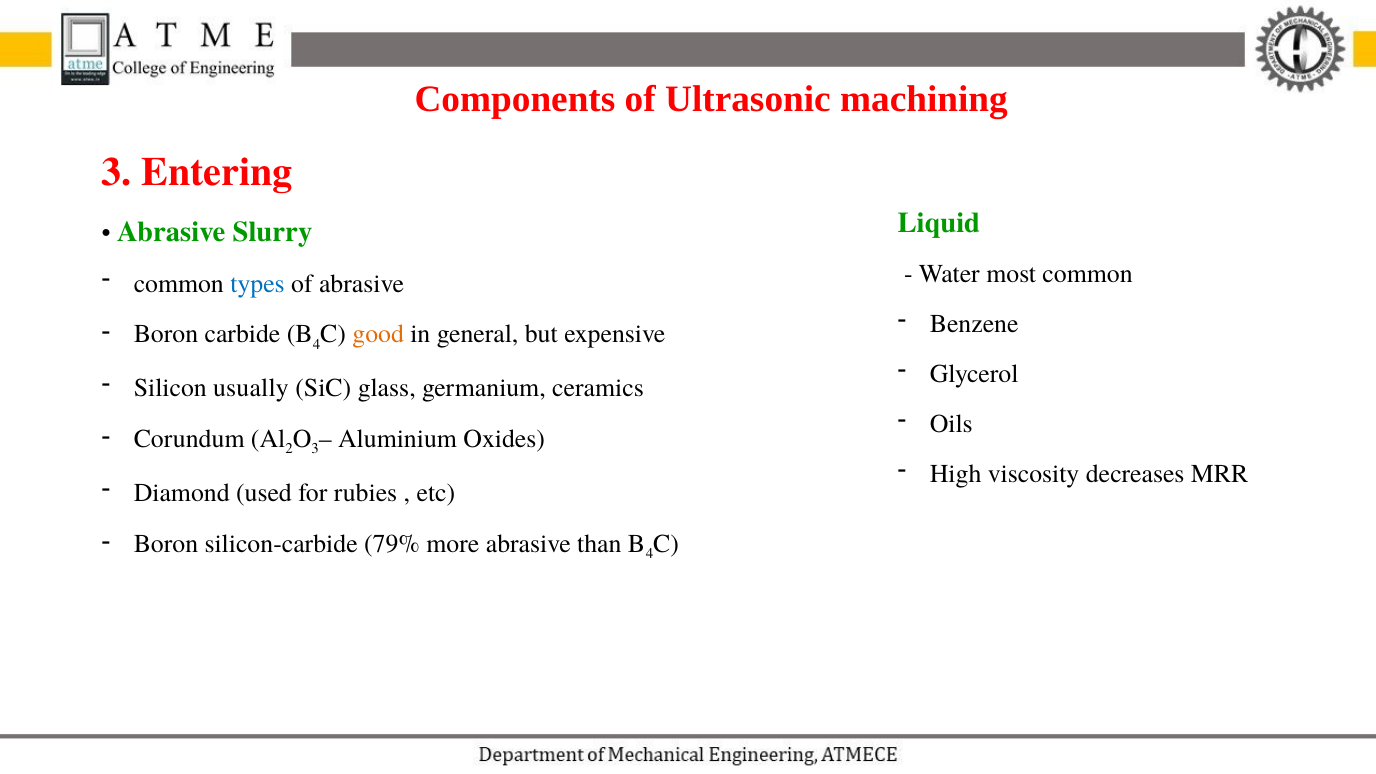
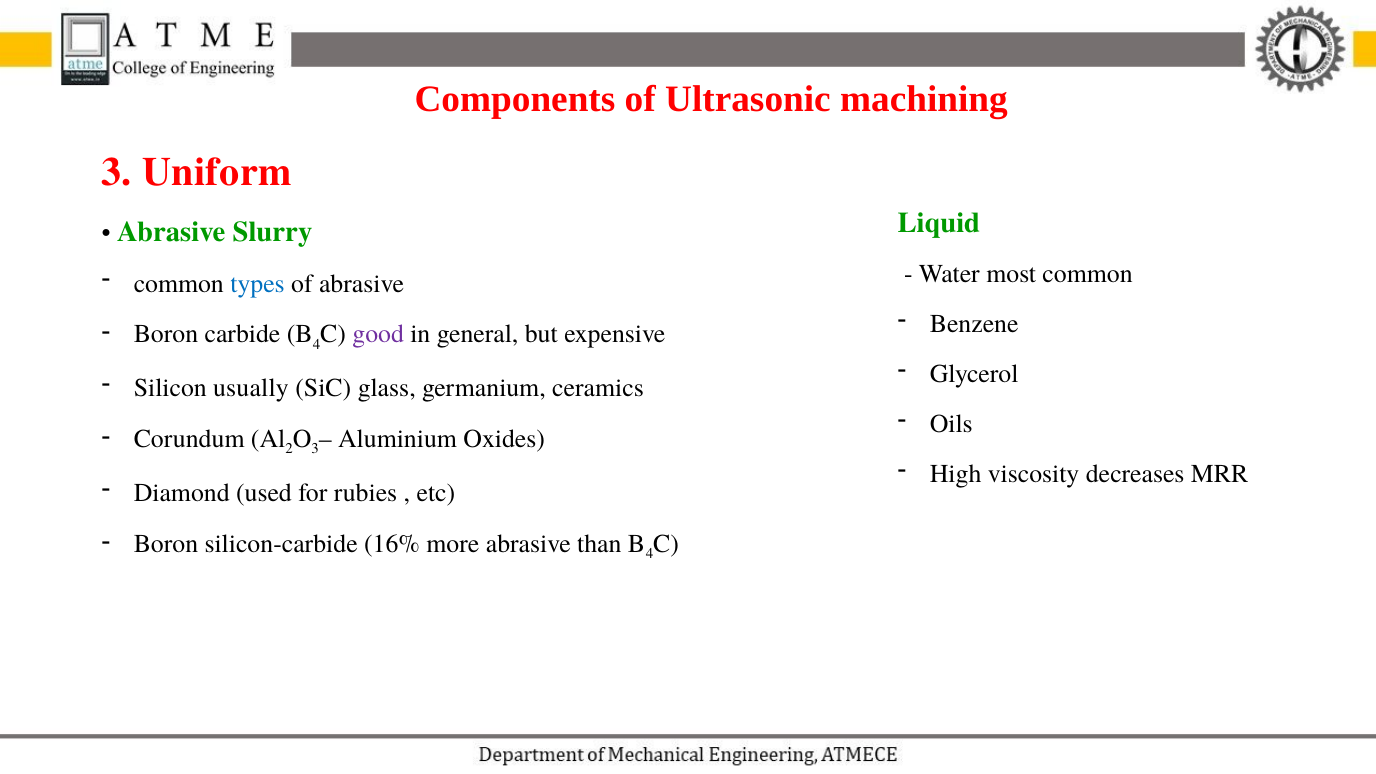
Entering: Entering -> Uniform
good colour: orange -> purple
79%: 79% -> 16%
